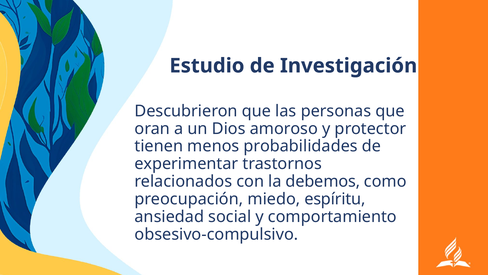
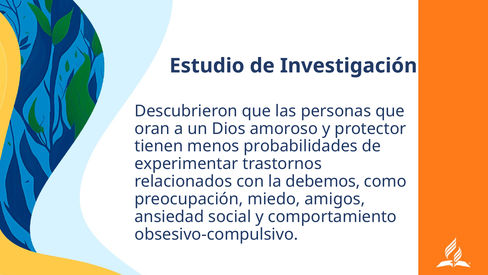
espíritu: espíritu -> amigos
